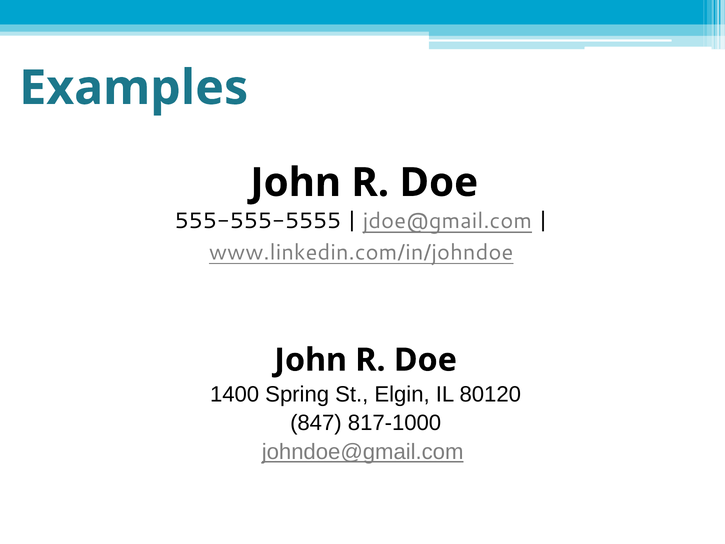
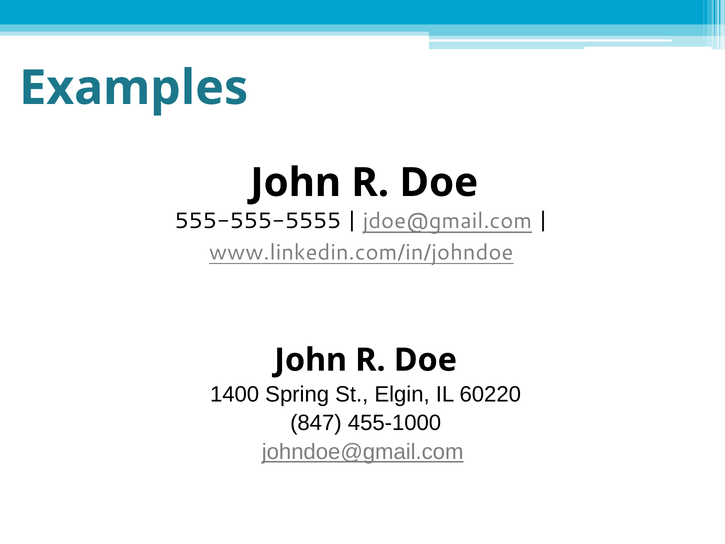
80120: 80120 -> 60220
817-1000: 817-1000 -> 455-1000
